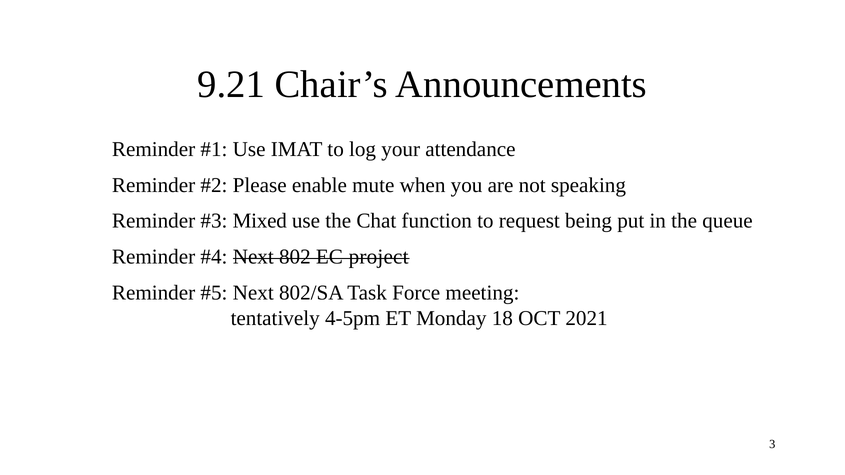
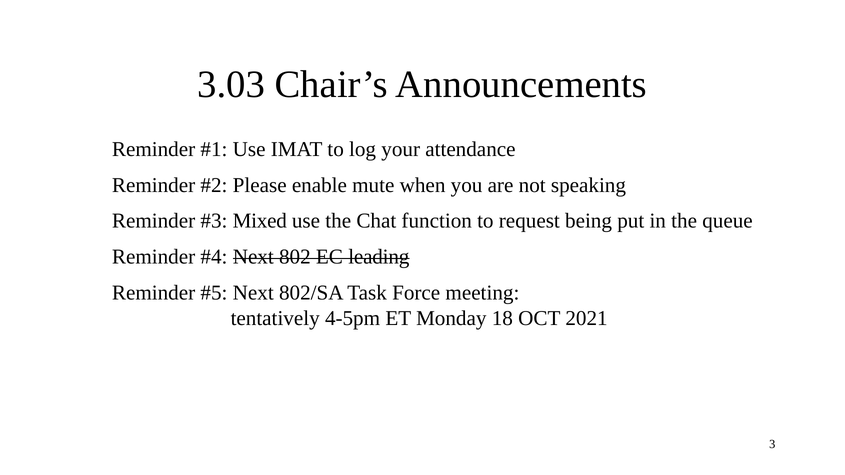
9.21: 9.21 -> 3.03
project: project -> leading
